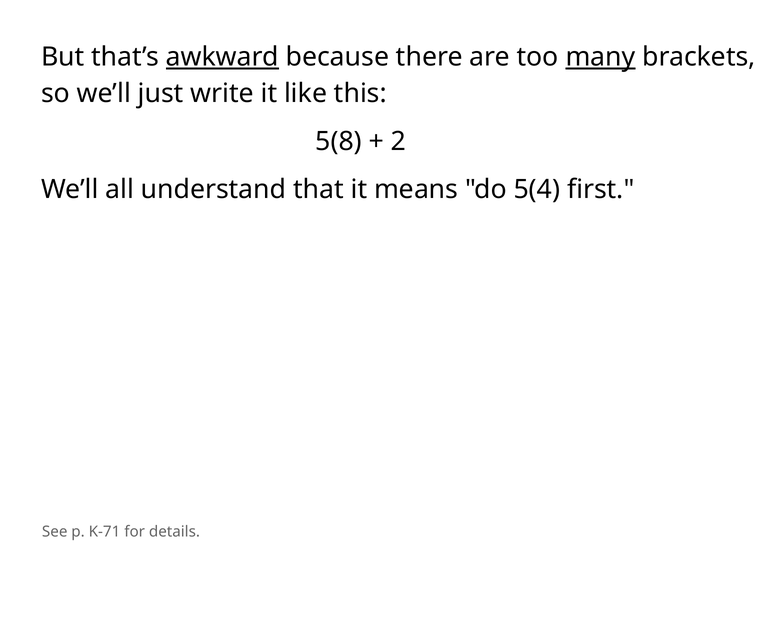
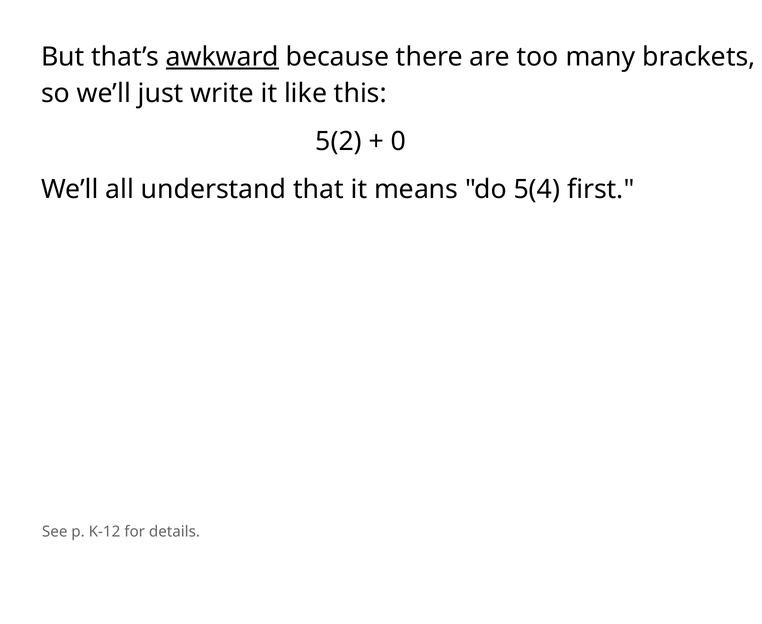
many underline: present -> none
5(8: 5(8 -> 5(2
2: 2 -> 0
K-71: K-71 -> K-12
